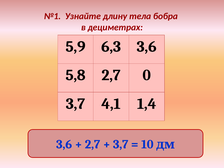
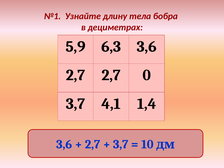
5,8 at (76, 75): 5,8 -> 2,7
